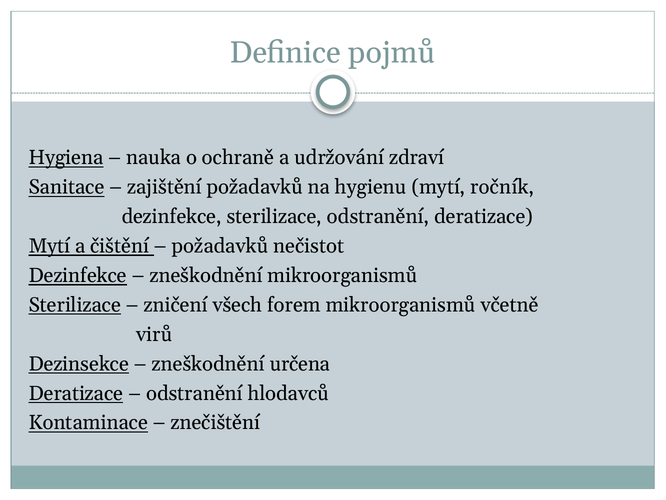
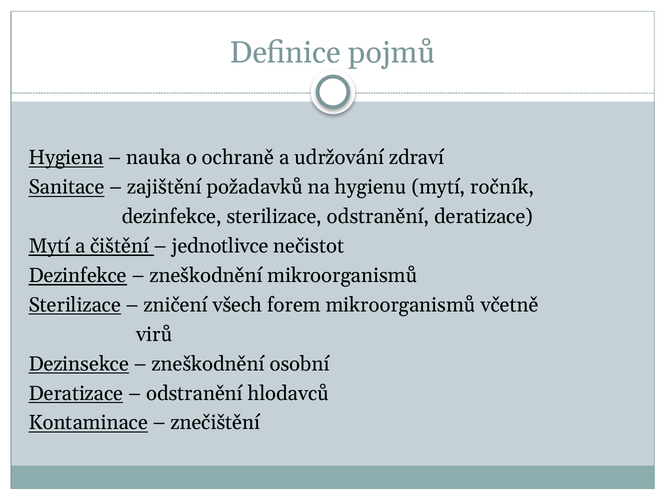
požadavků at (220, 246): požadavků -> jednotlivce
určena: určena -> osobní
